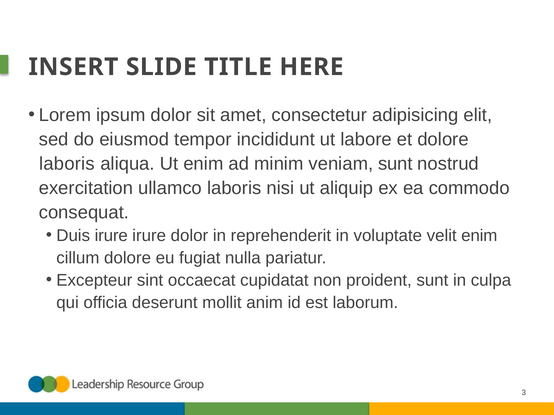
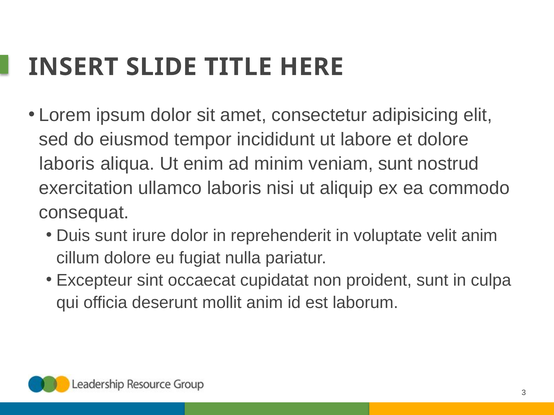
Duis irure: irure -> sunt
velit enim: enim -> anim
